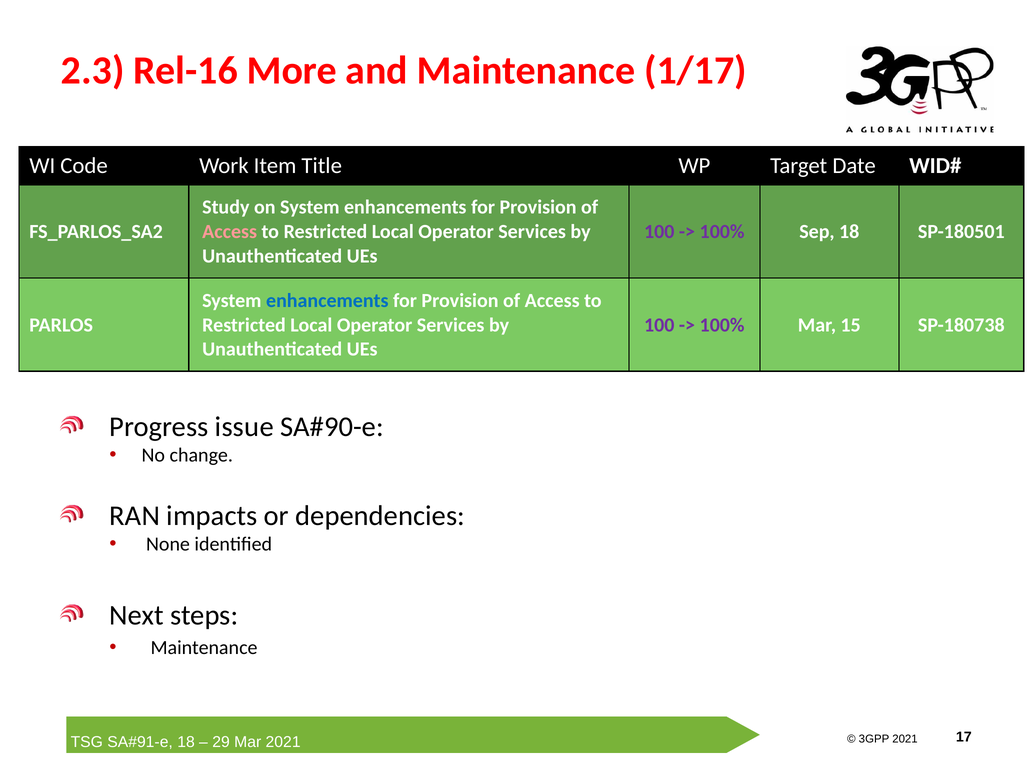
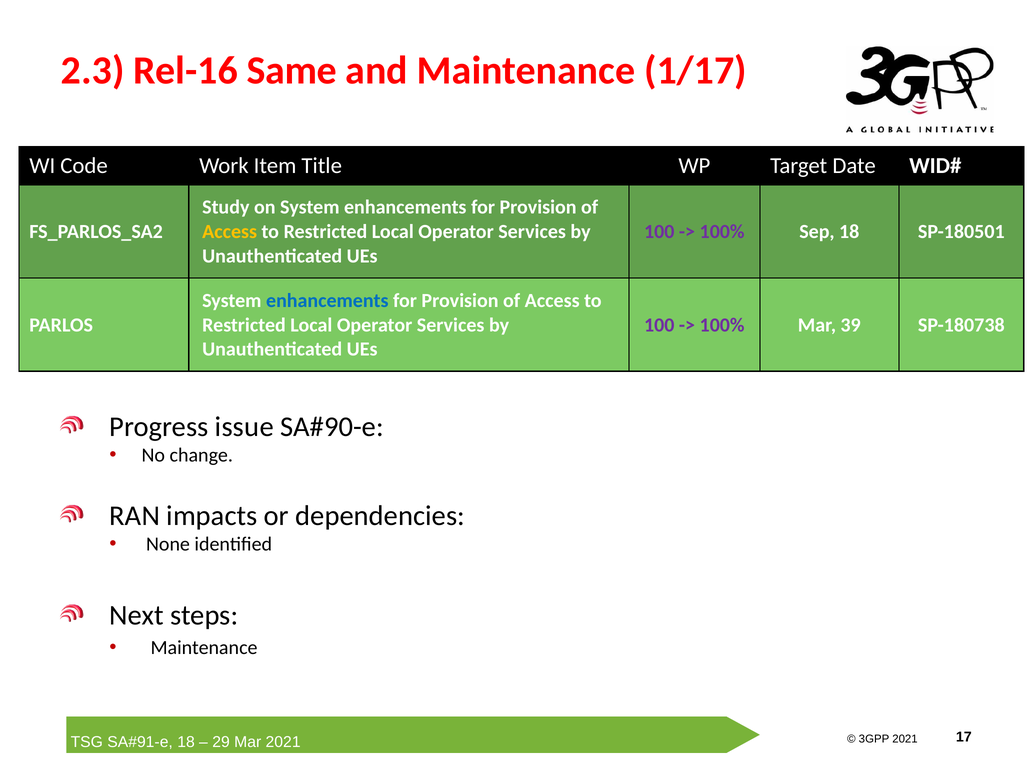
More: More -> Same
Access at (230, 232) colour: pink -> yellow
15: 15 -> 39
